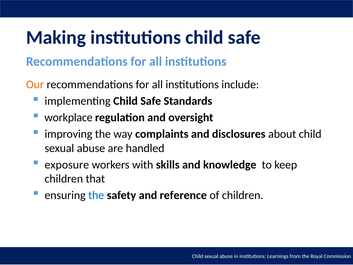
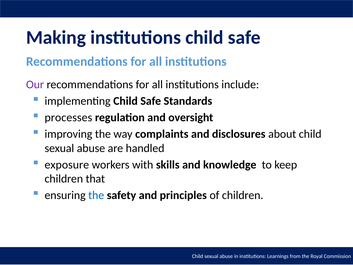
Our colour: orange -> purple
workplace: workplace -> processes
reference: reference -> principles
